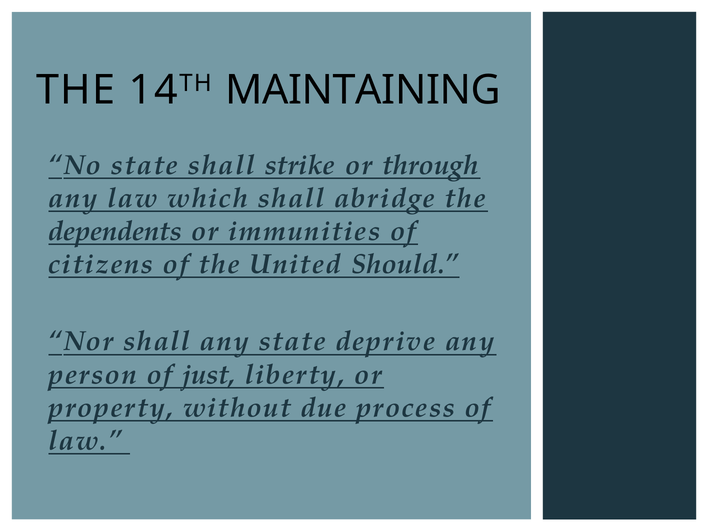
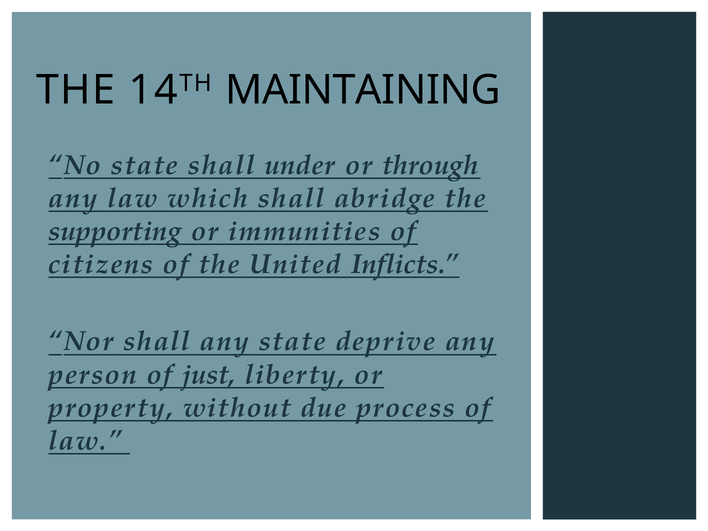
strike: strike -> under
dependents: dependents -> supporting
Should: Should -> Inflicts
